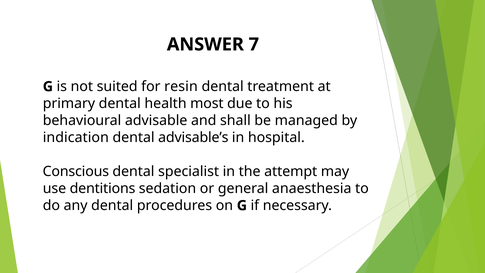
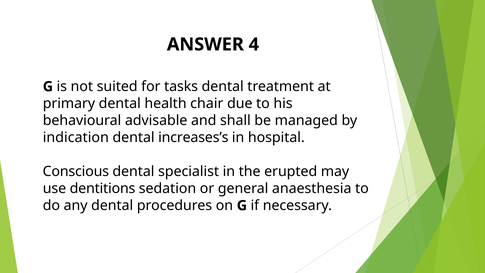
7: 7 -> 4
resin: resin -> tasks
most: most -> chair
advisable’s: advisable’s -> increases’s
attempt: attempt -> erupted
